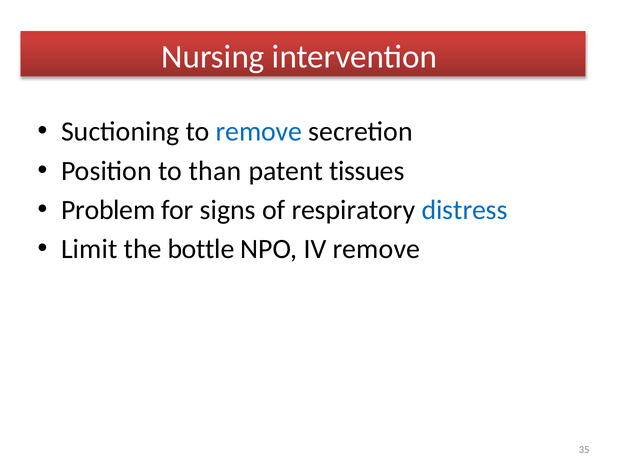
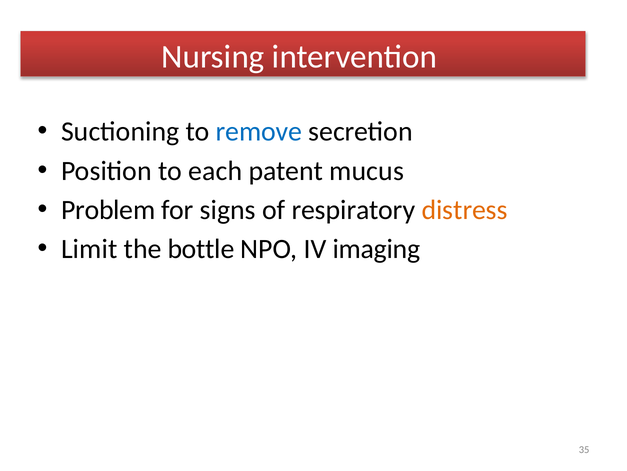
than: than -> each
tissues: tissues -> mucus
distress colour: blue -> orange
IV remove: remove -> imaging
